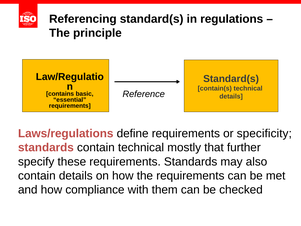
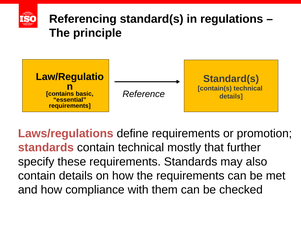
specificity: specificity -> promotion
